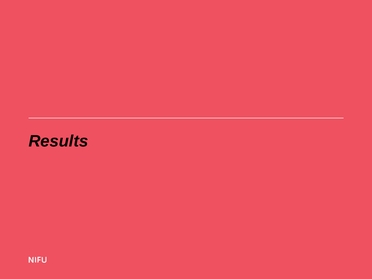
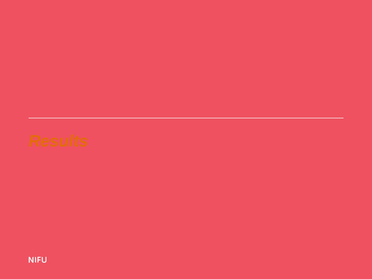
Results colour: black -> orange
